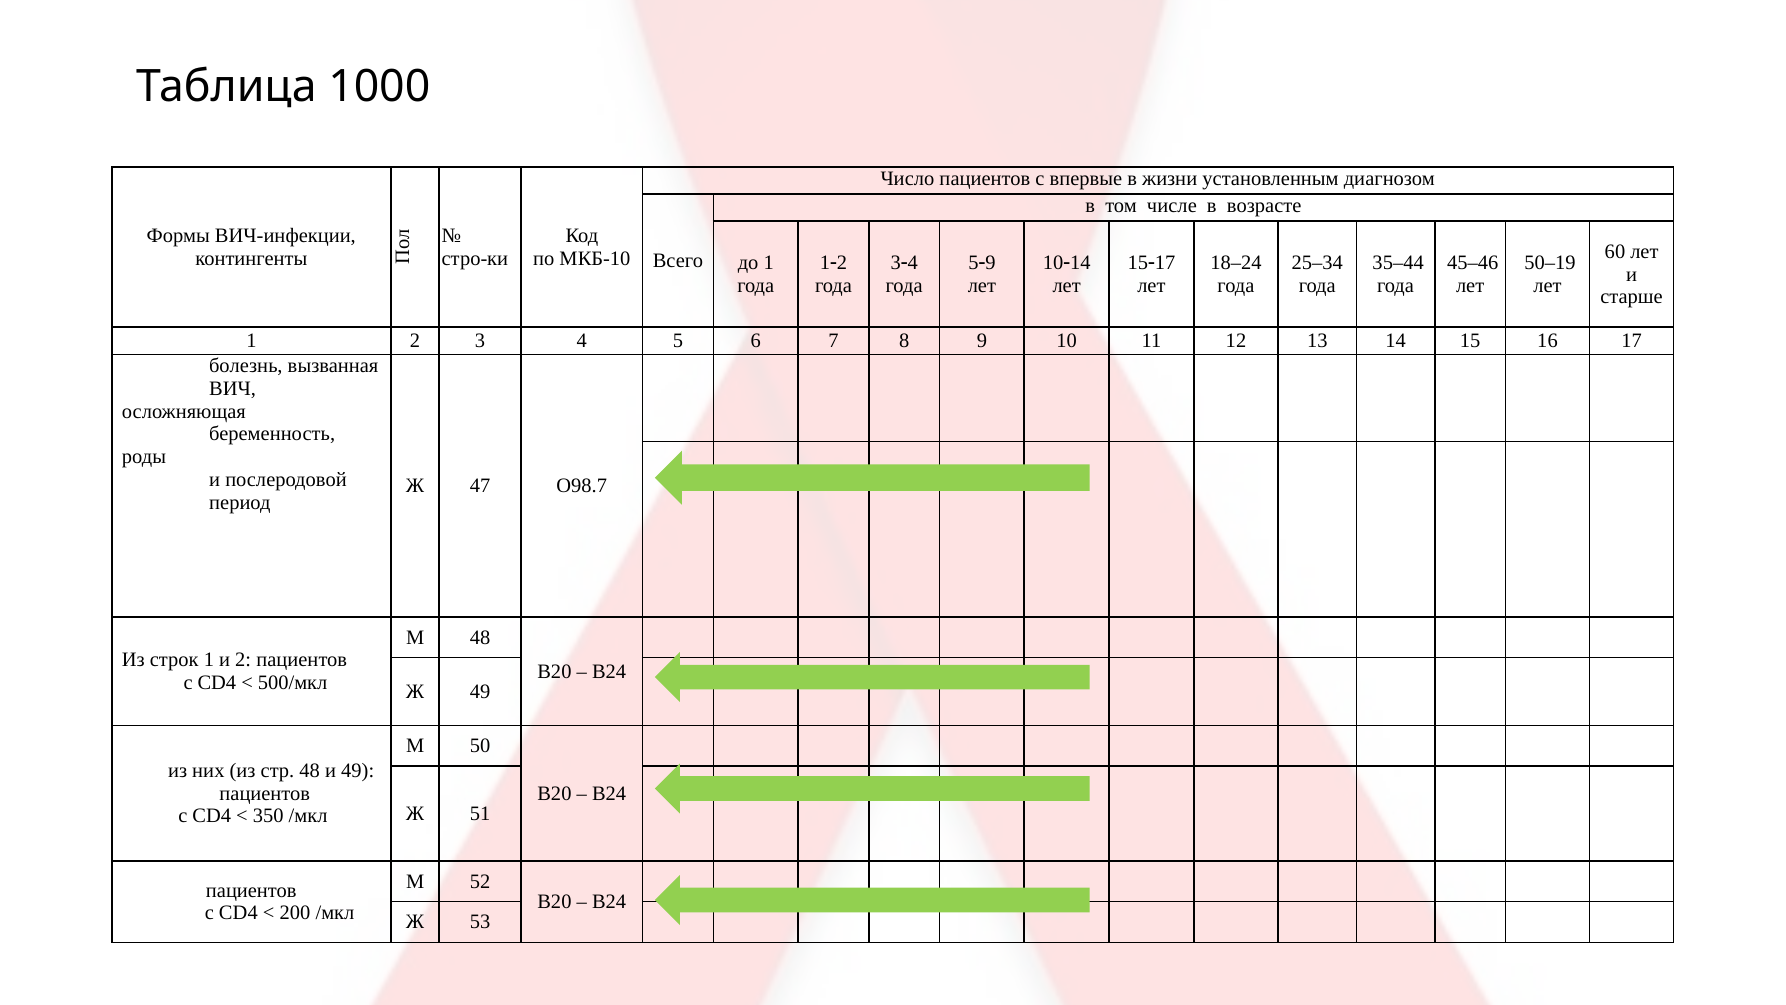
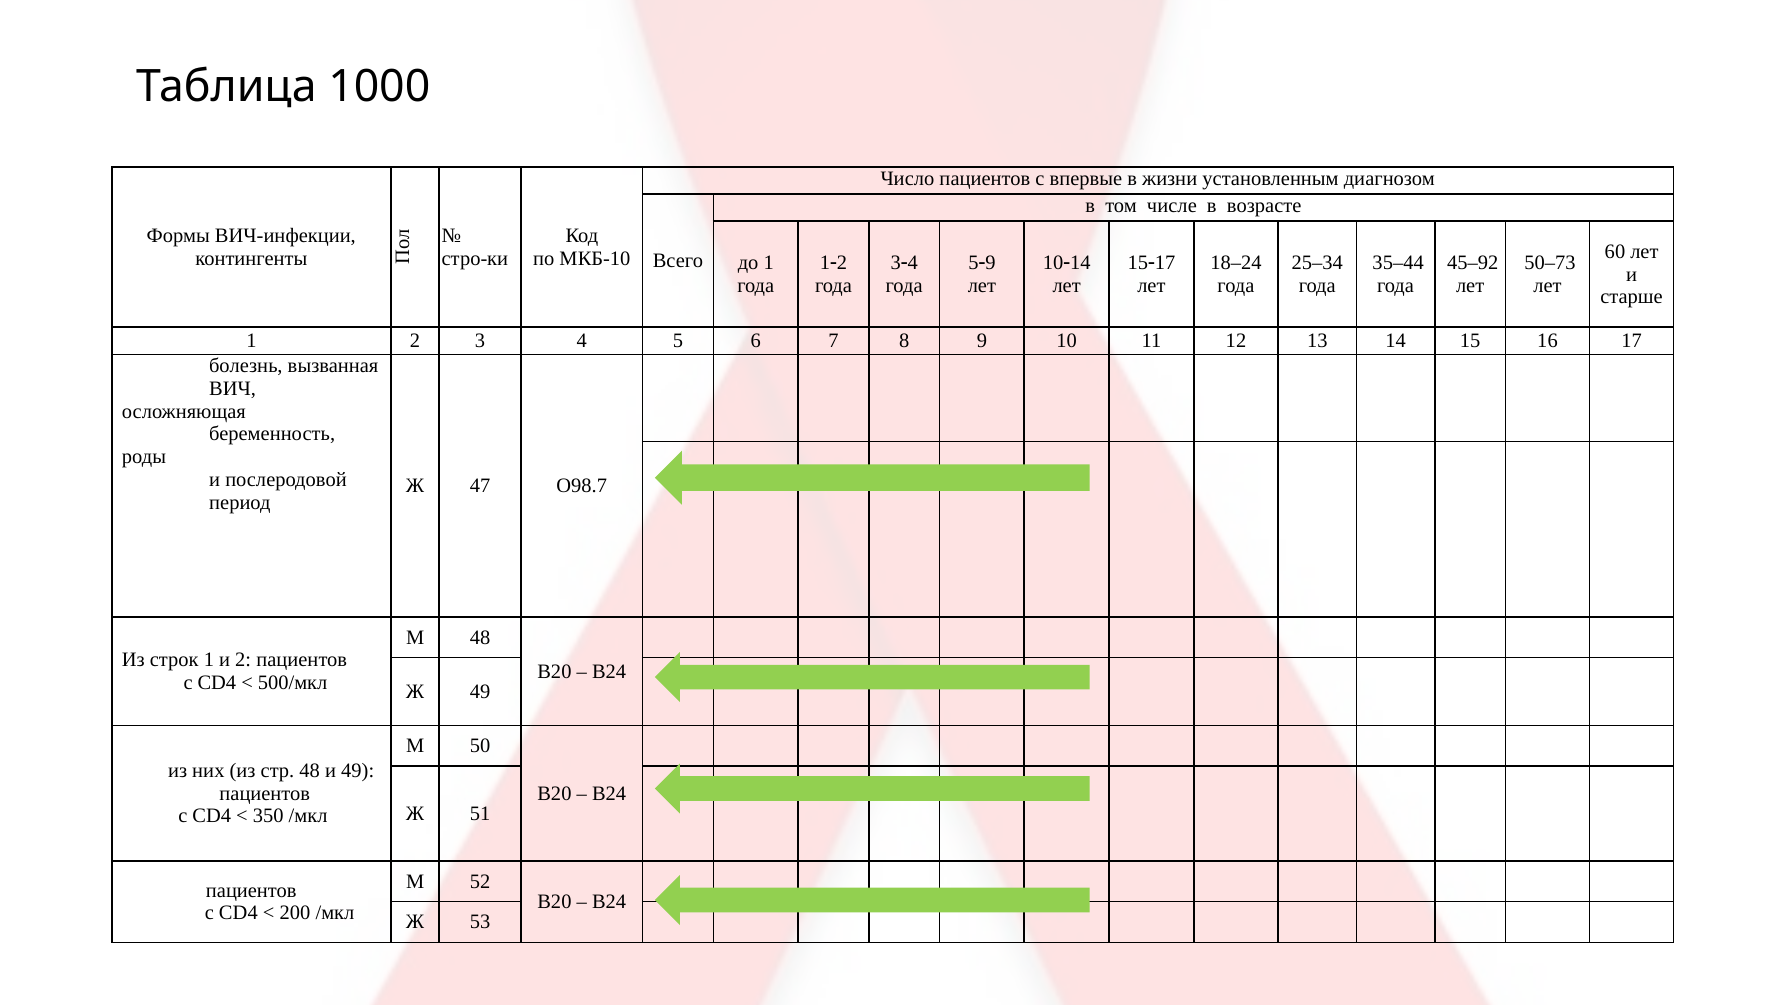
45–46: 45–46 -> 45–92
50–19: 50–19 -> 50–73
